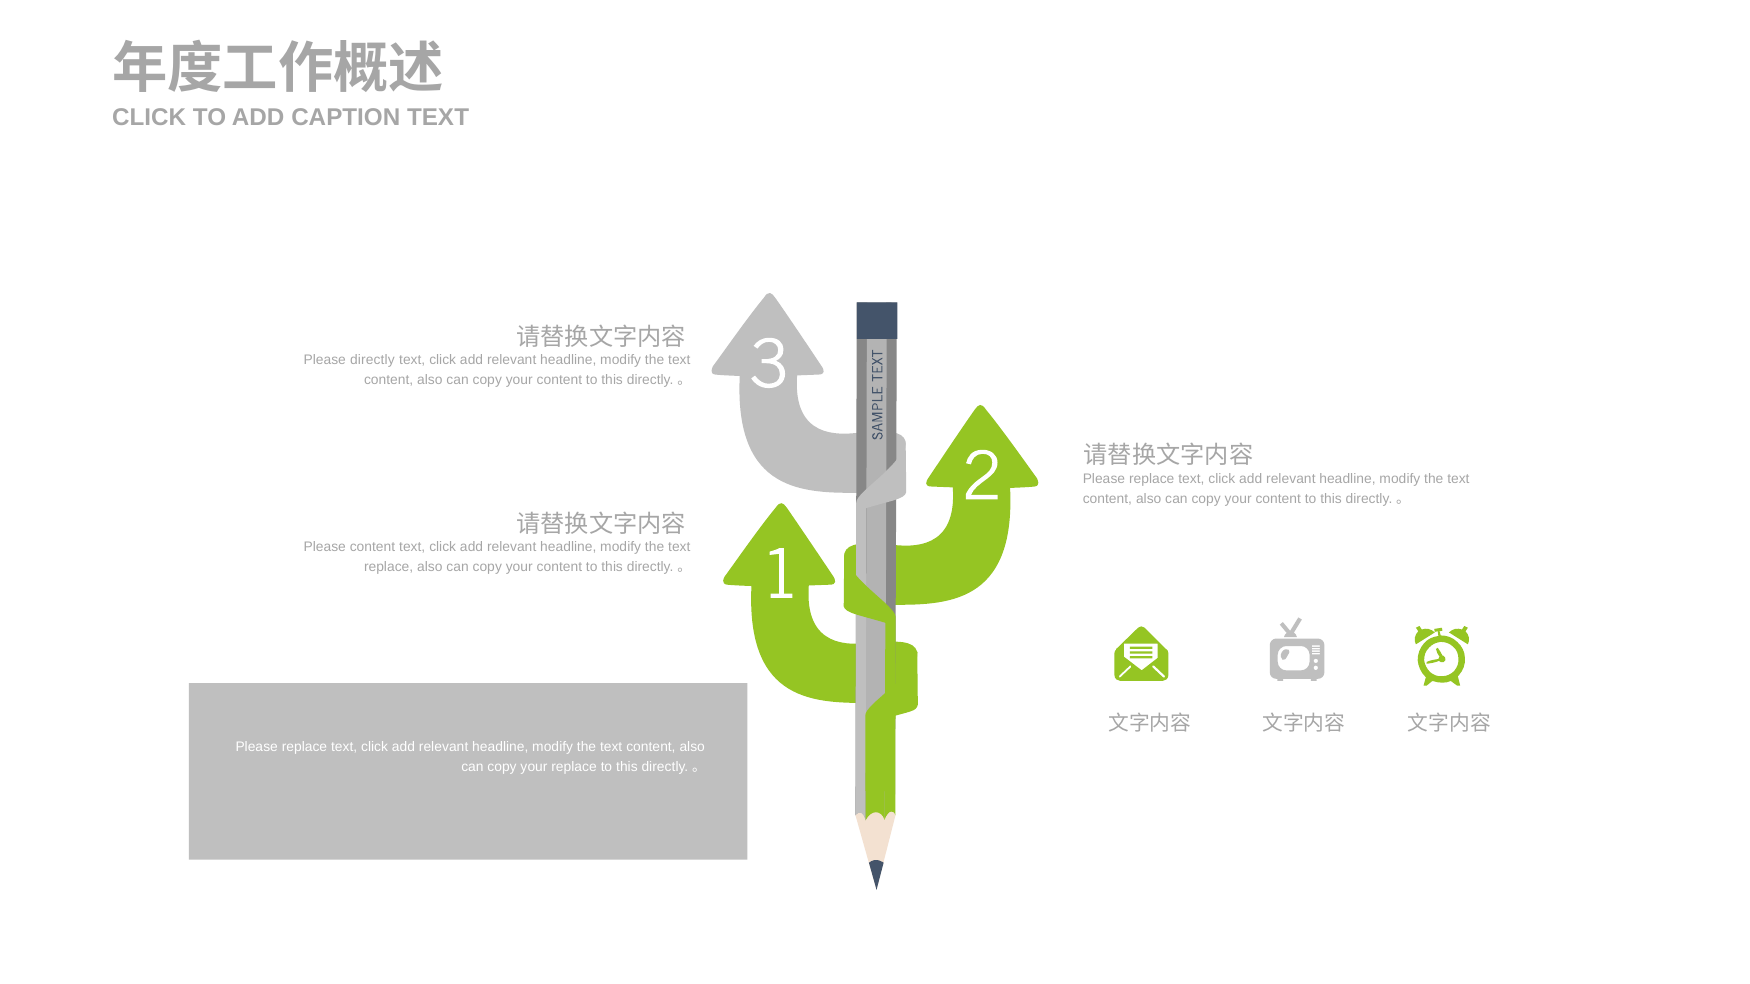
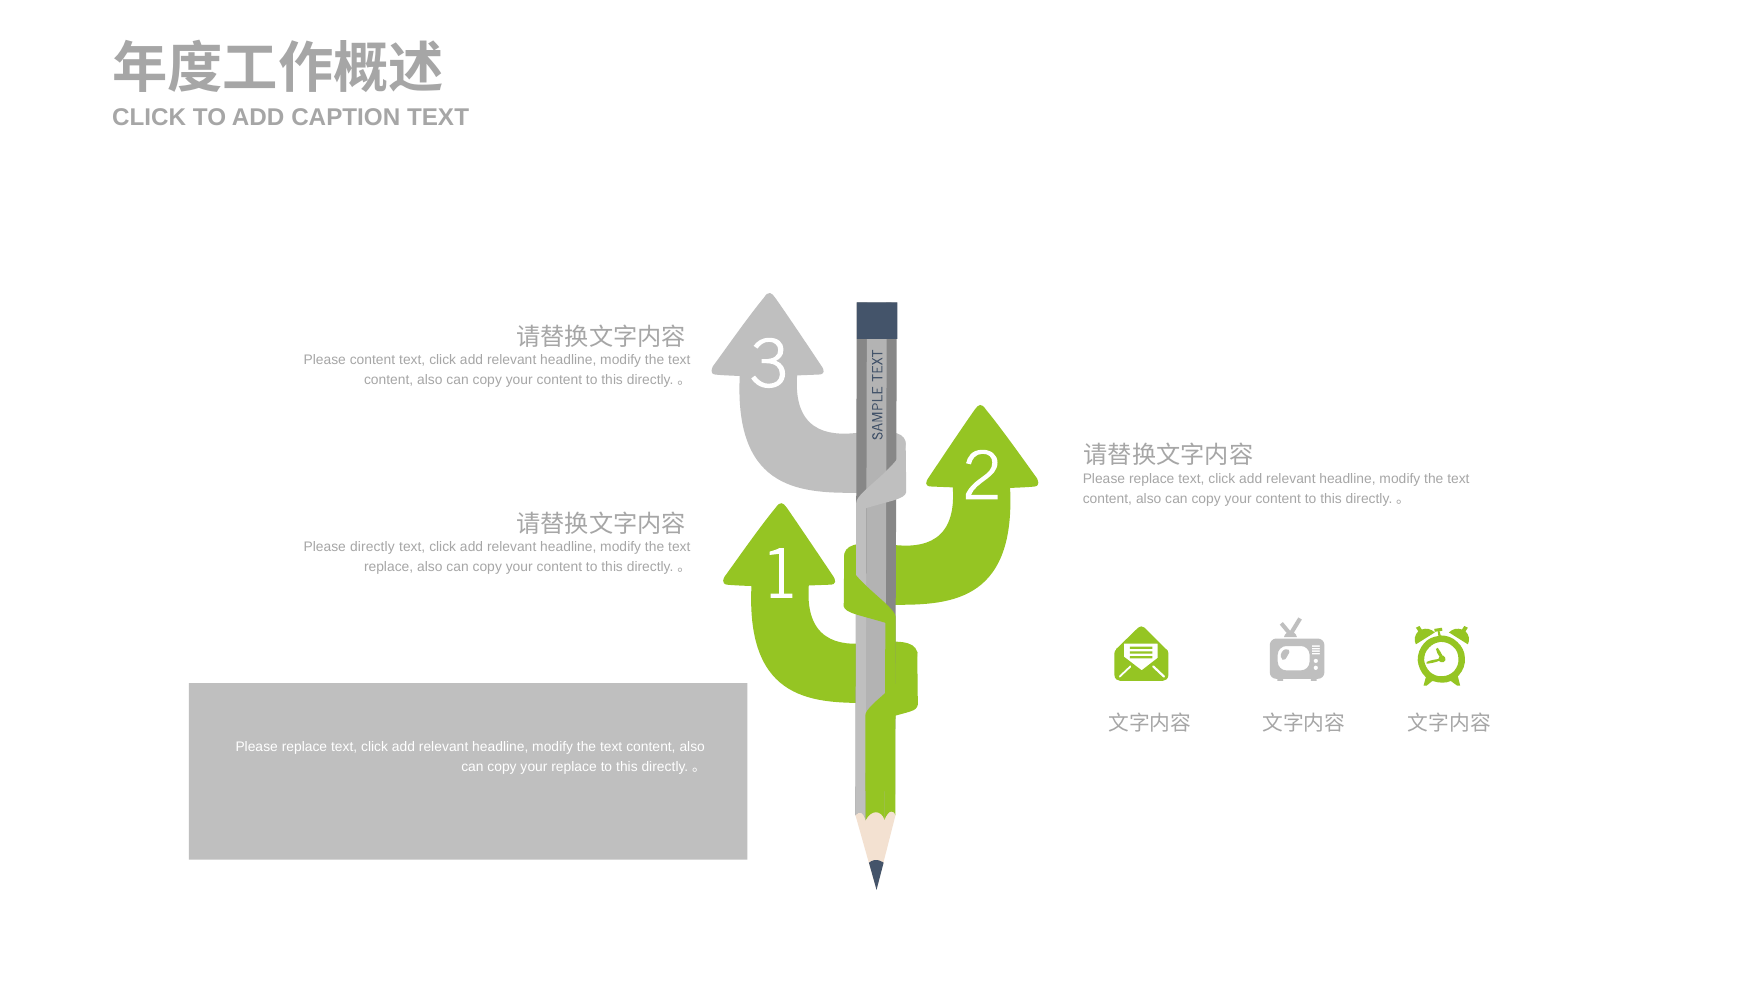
Please directly: directly -> content
Please content: content -> directly
